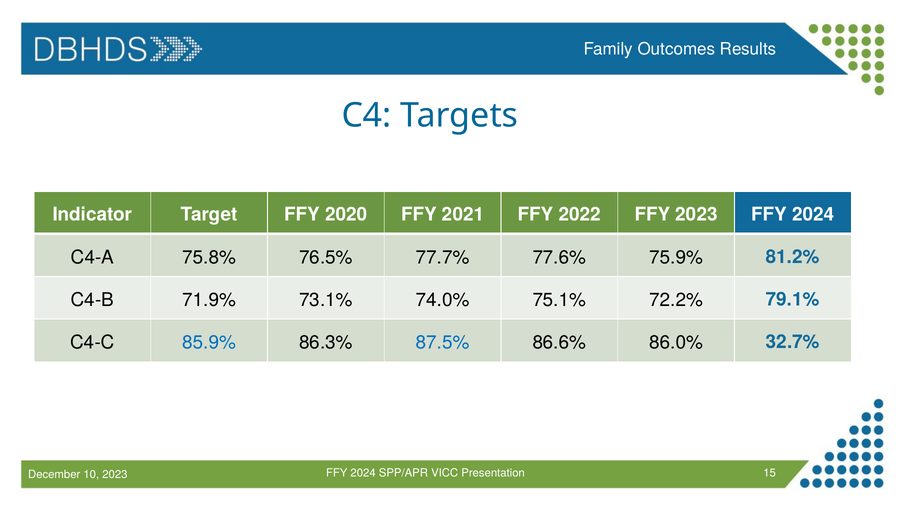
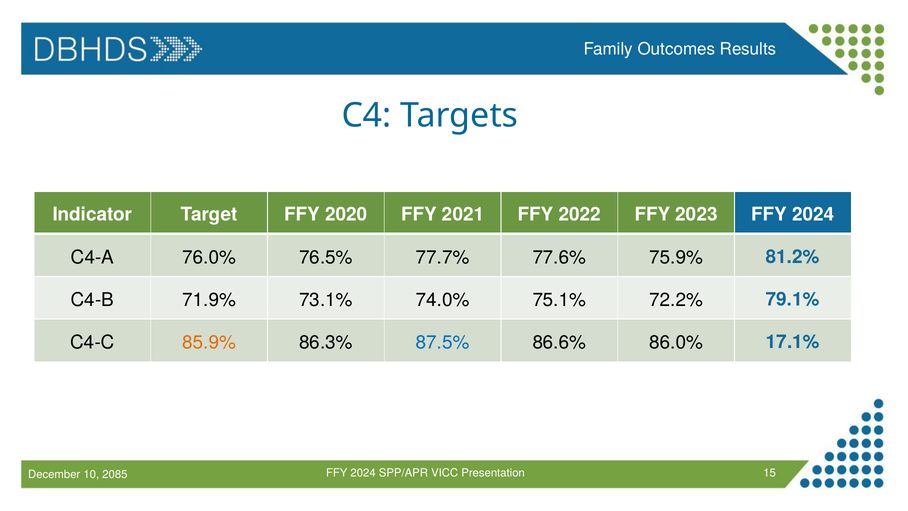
75.8%: 75.8% -> 76.0%
85.9% colour: blue -> orange
32.7%: 32.7% -> 17.1%
10 2023: 2023 -> 2085
